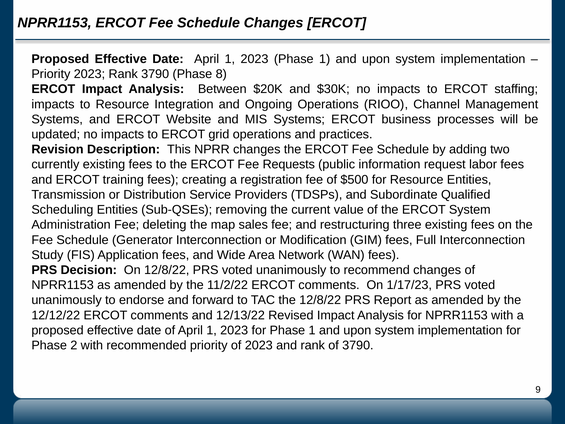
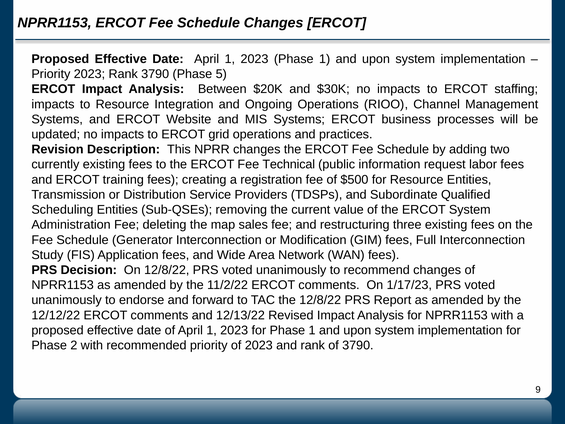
8: 8 -> 5
Requests: Requests -> Technical
